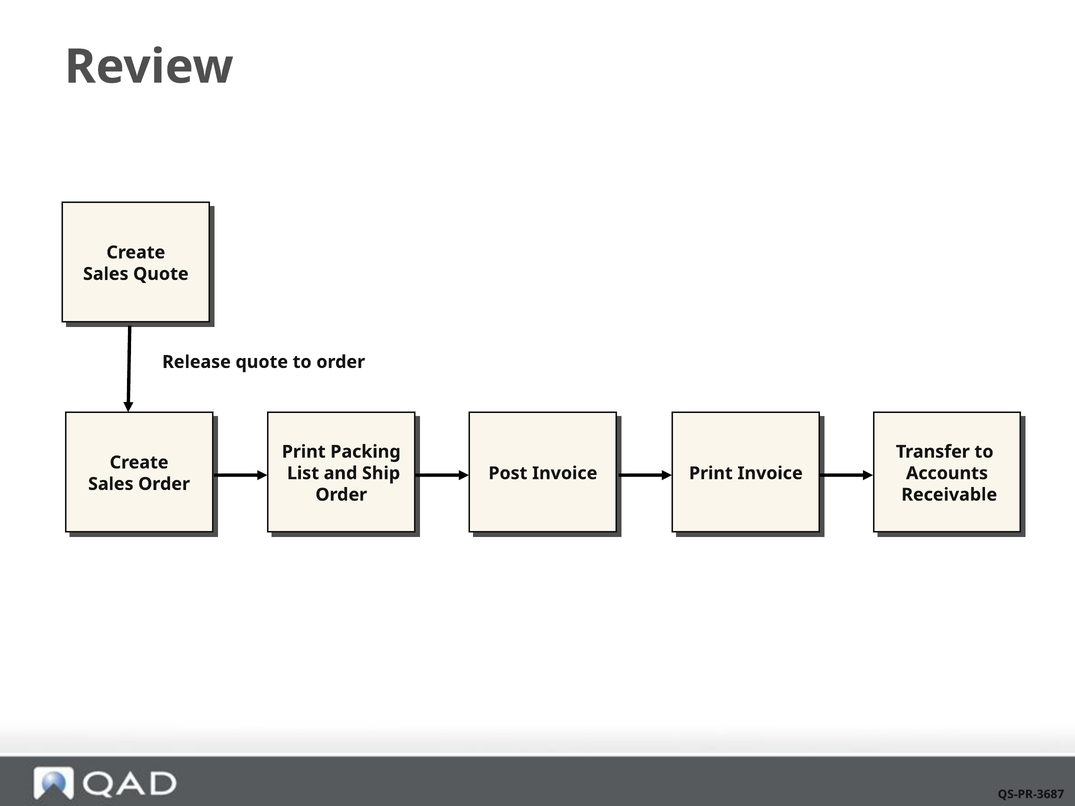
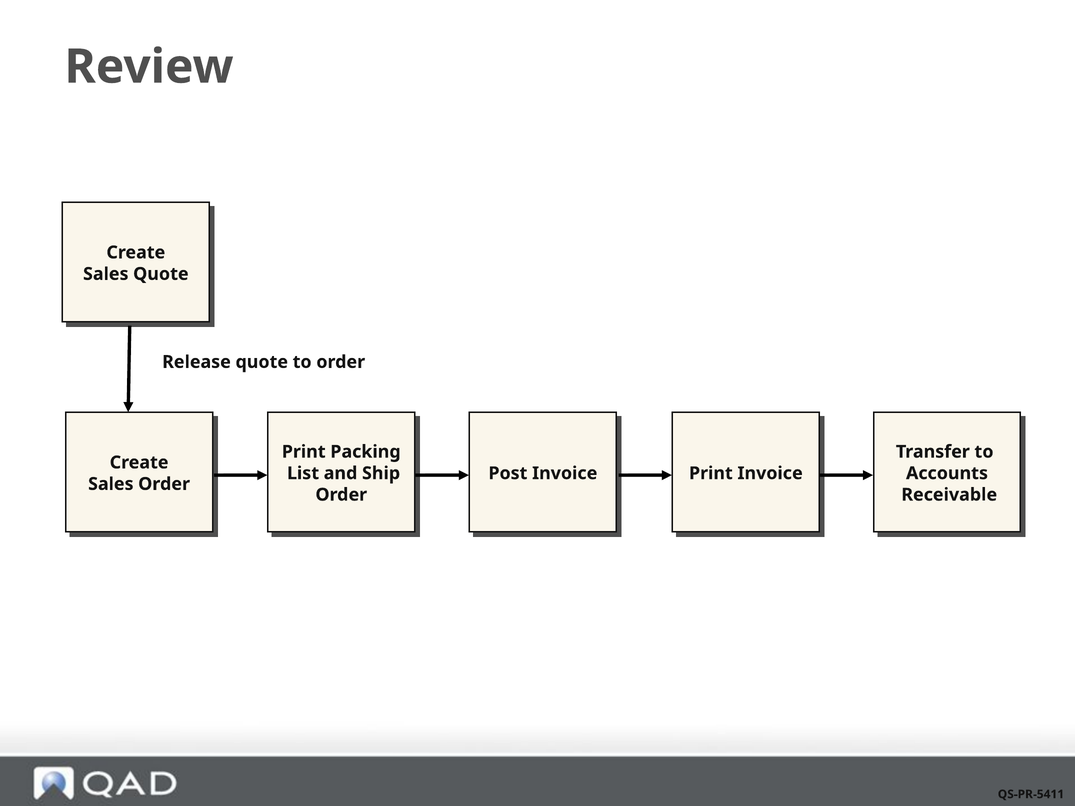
QS-PR-3687: QS-PR-3687 -> QS-PR-5411
